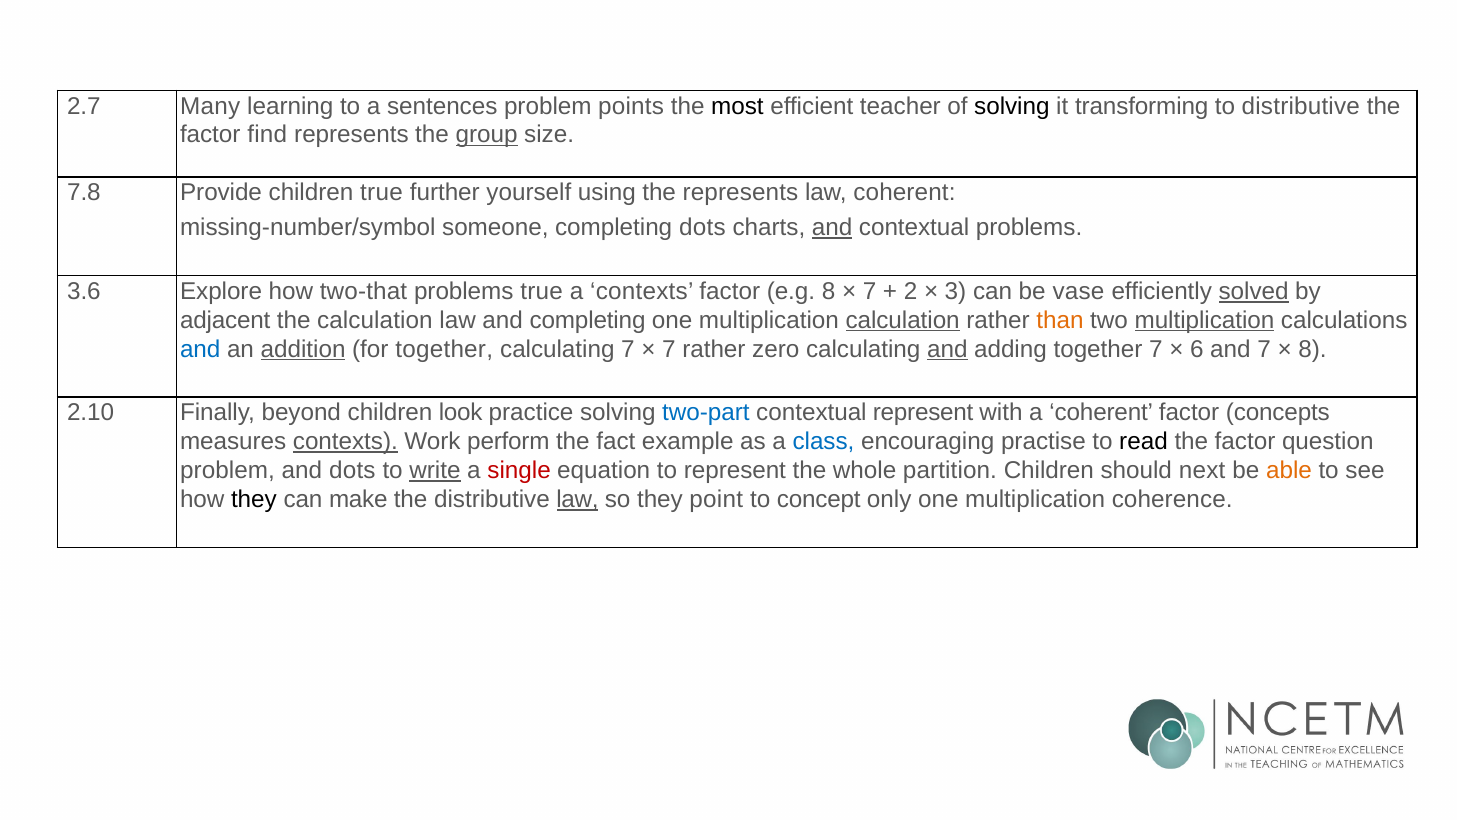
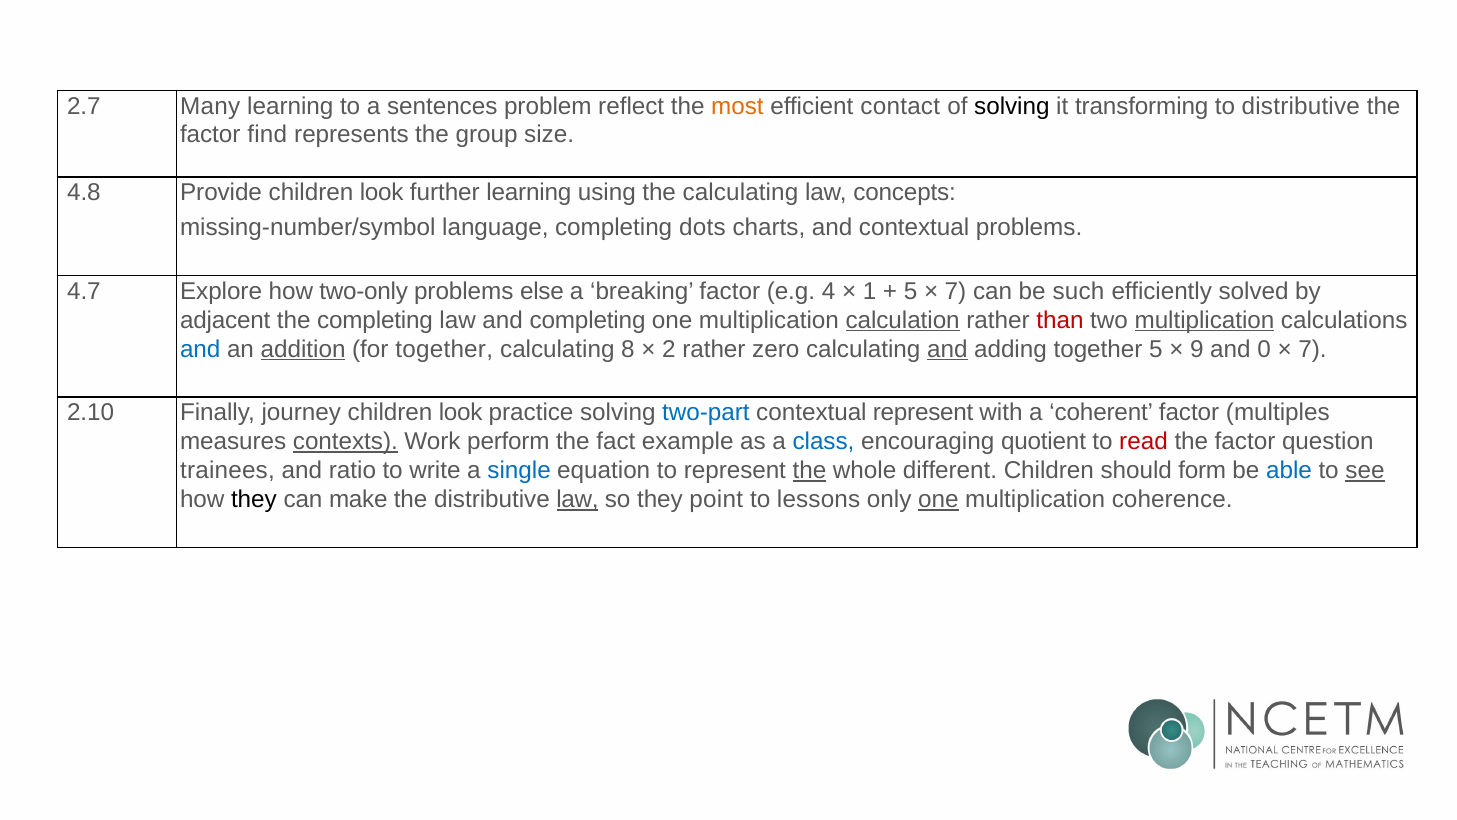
points: points -> reflect
most colour: black -> orange
teacher: teacher -> contact
group underline: present -> none
7.8: 7.8 -> 4.8
Provide children true: true -> look
further yourself: yourself -> learning
the represents: represents -> calculating
law coherent: coherent -> concepts
someone: someone -> language
and at (832, 227) underline: present -> none
3.6: 3.6 -> 4.7
two-that: two-that -> two-only
problems true: true -> else
a contexts: contexts -> breaking
e.g 8: 8 -> 4
7 at (870, 291): 7 -> 1
2 at (911, 291): 2 -> 5
3 at (956, 291): 3 -> 7
vase: vase -> such
solved underline: present -> none
the calculation: calculation -> completing
than colour: orange -> red
calculating 7: 7 -> 8
7 at (669, 349): 7 -> 2
together 7: 7 -> 5
6: 6 -> 9
and 7: 7 -> 0
8 at (1313, 349): 8 -> 7
beyond: beyond -> journey
concepts: concepts -> multiples
practise: practise -> quotient
read colour: black -> red
problem at (228, 470): problem -> trainees
and dots: dots -> ratio
write underline: present -> none
single colour: red -> blue
the at (809, 470) underline: none -> present
partition: partition -> different
next: next -> form
able colour: orange -> blue
see underline: none -> present
concept: concept -> lessons
one at (938, 499) underline: none -> present
